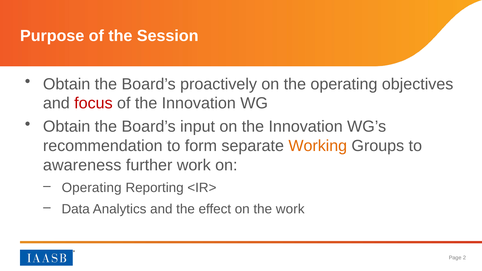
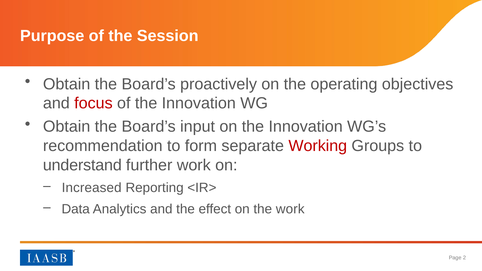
Working colour: orange -> red
awareness: awareness -> understand
Operating at (92, 188): Operating -> Increased
